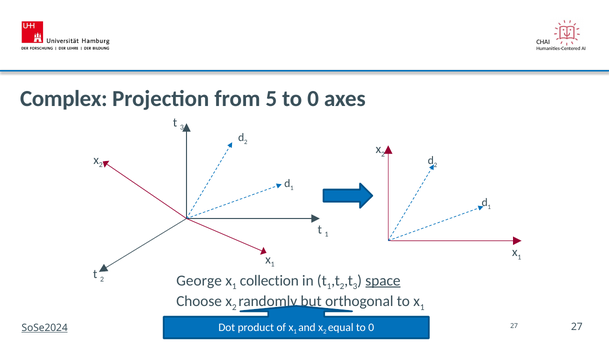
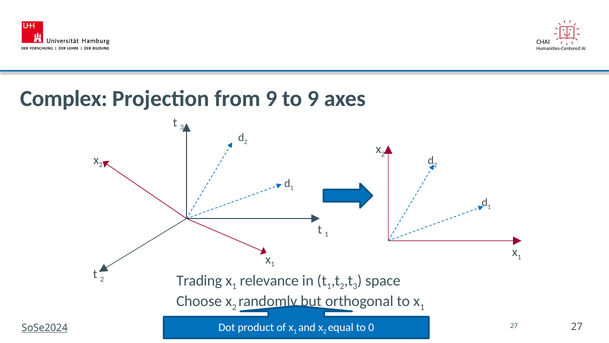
from 5: 5 -> 9
0 at (313, 98): 0 -> 9
George: George -> Trading
collection: collection -> relevance
space underline: present -> none
